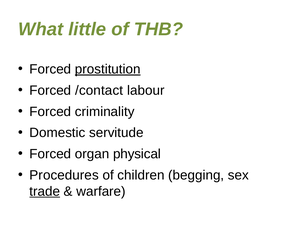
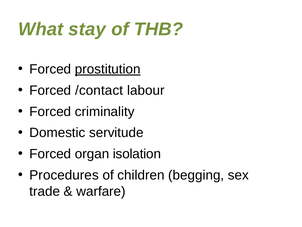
little: little -> stay
physical: physical -> isolation
trade underline: present -> none
